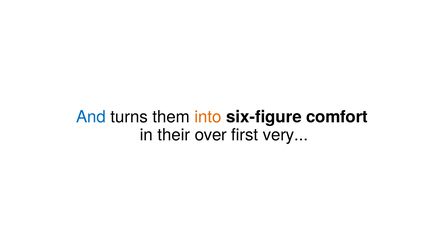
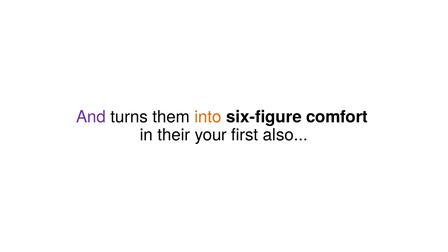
And colour: blue -> purple
over: over -> your
very: very -> also
